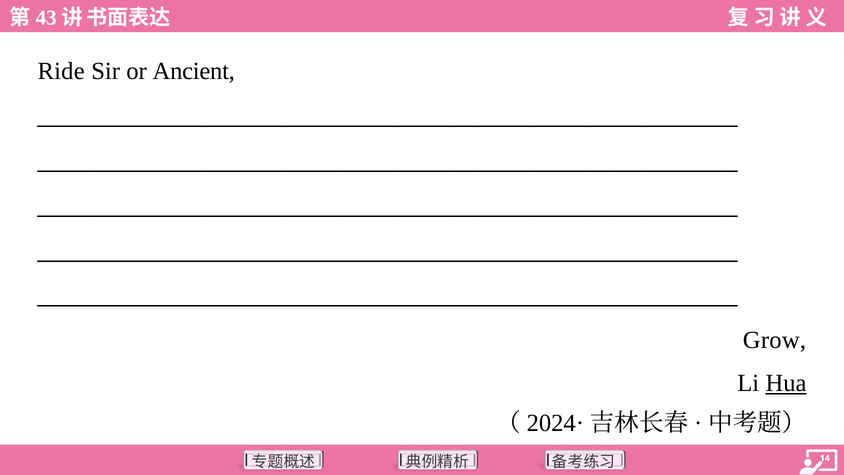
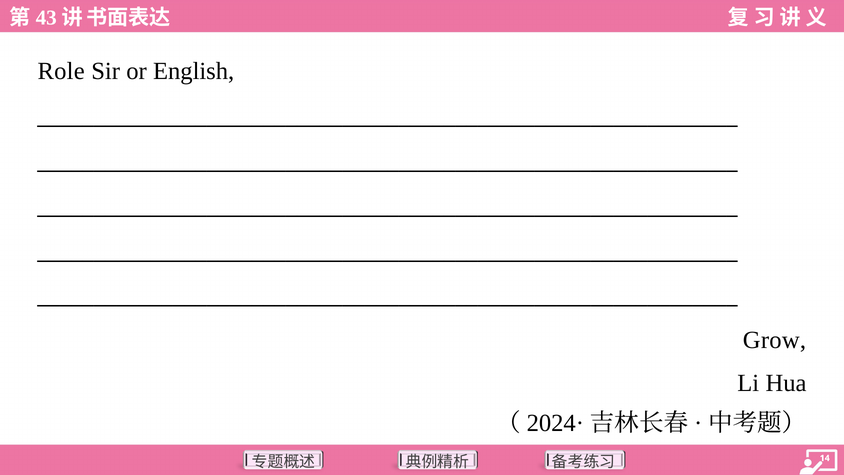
Ride: Ride -> Role
Ancient: Ancient -> English
Hua underline: present -> none
